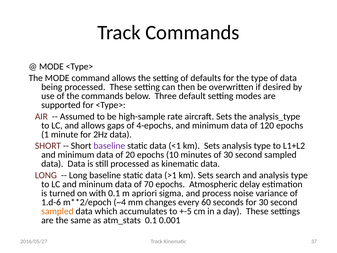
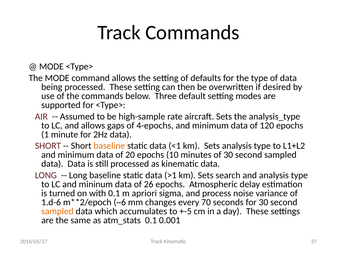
baseline at (109, 146) colour: purple -> orange
70: 70 -> 26
~4: ~4 -> ~6
60: 60 -> 70
